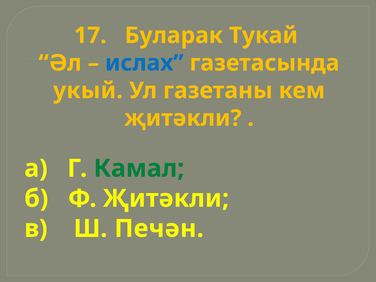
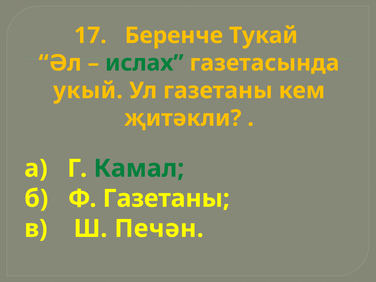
Буларак: Буларак -> Беренче
ислах colour: blue -> green
Ф Җитәкли: Җитәкли -> Газетаны
